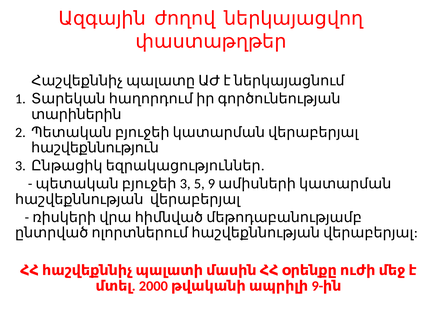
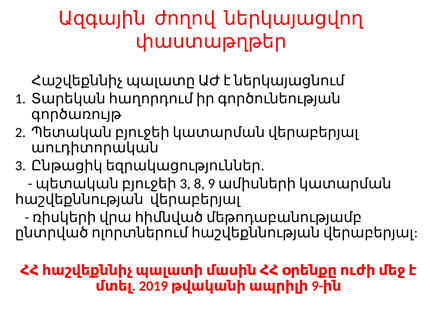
տարիներին: տարիներին -> գործառույթ
հաշվեքննություն: հաշվեքննություն -> աուդիտորական
5: 5 -> 8
2000: 2000 -> 2019
